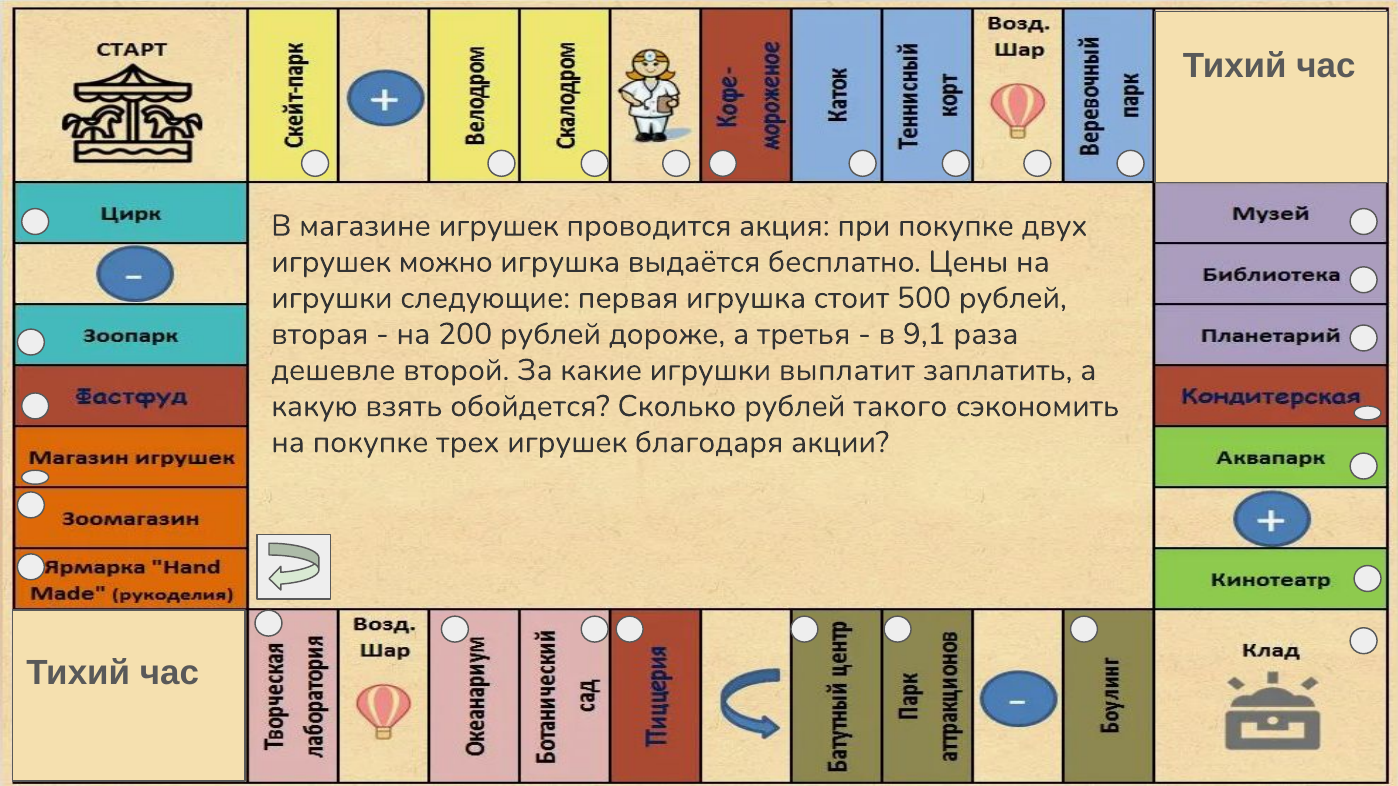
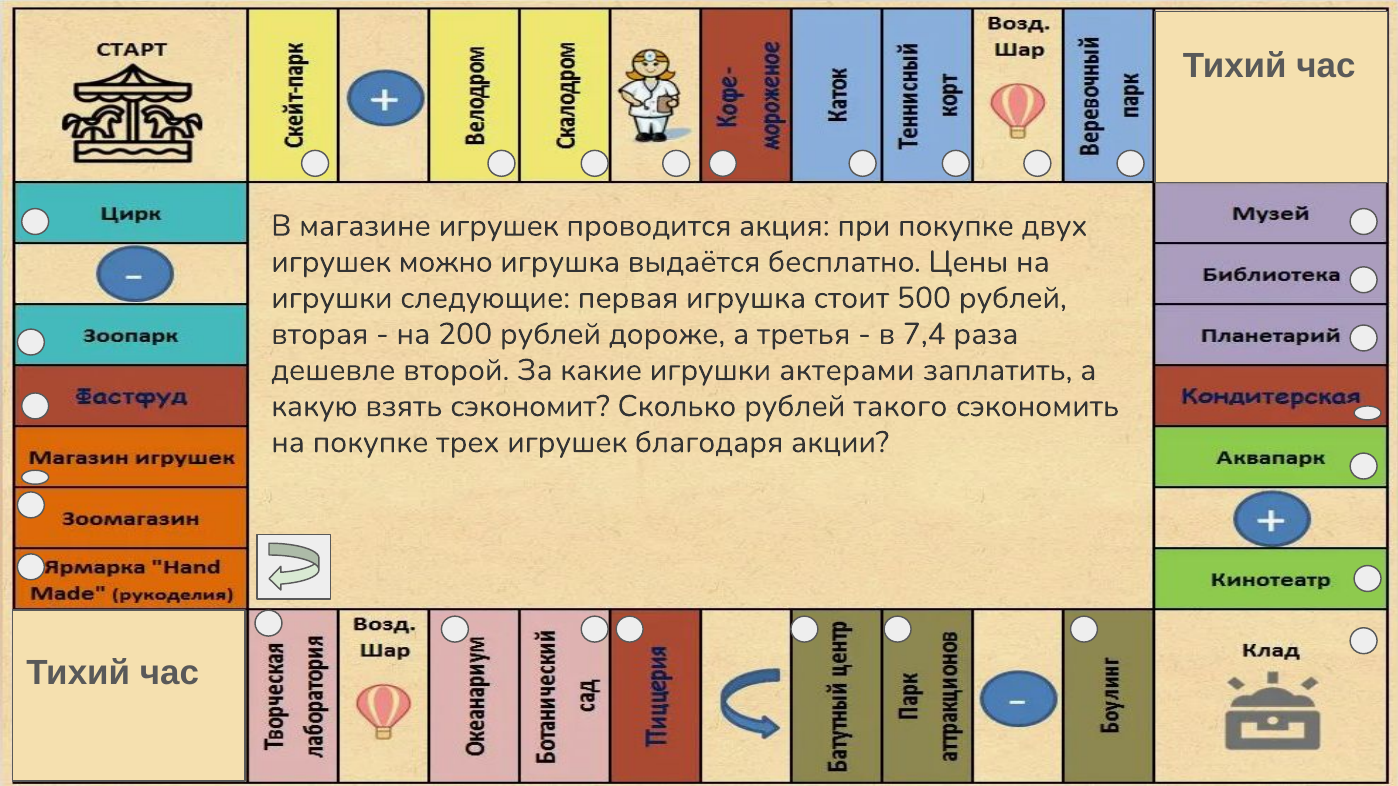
9,1: 9,1 -> 7,4
выплатит: выплатит -> актерами
обойдется: обойдется -> сэкономит
